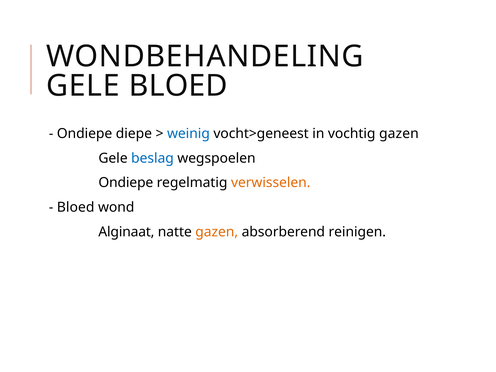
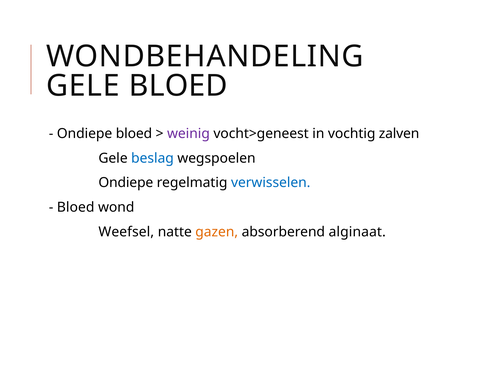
Ondiepe diepe: diepe -> bloed
weinig colour: blue -> purple
vochtig gazen: gazen -> zalven
verwisselen colour: orange -> blue
Alginaat: Alginaat -> Weefsel
reinigen: reinigen -> alginaat
